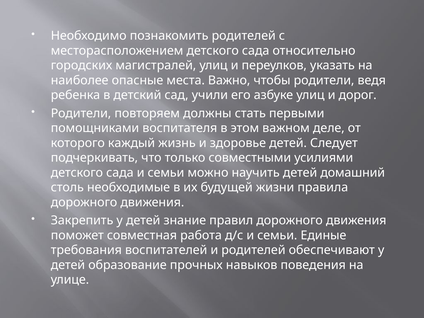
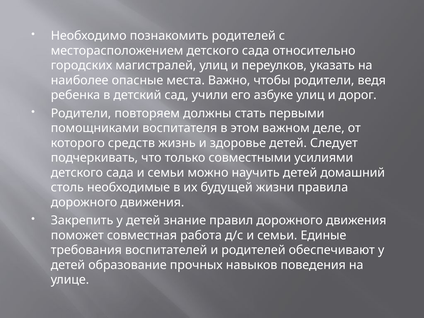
каждый: каждый -> средств
